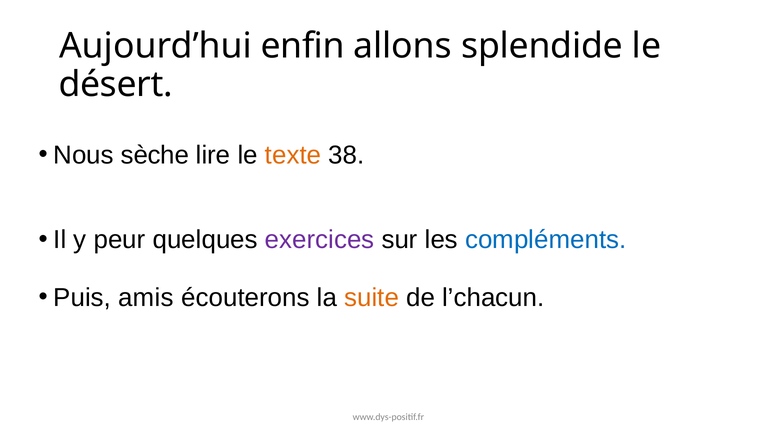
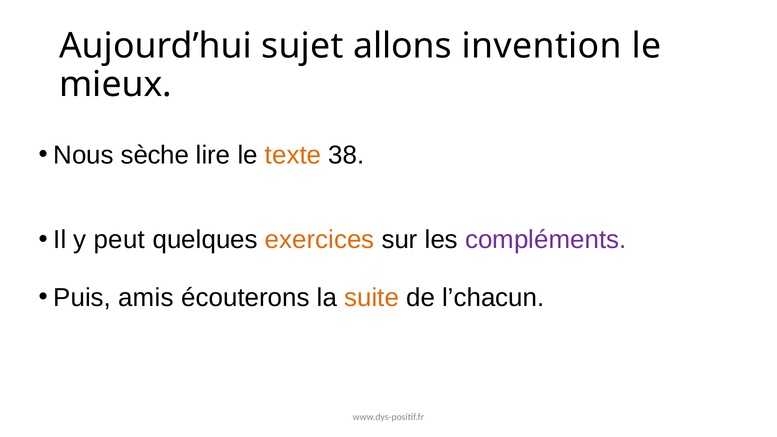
enfin: enfin -> sujet
splendide: splendide -> invention
désert: désert -> mieux
peur: peur -> peut
exercices colour: purple -> orange
compléments colour: blue -> purple
